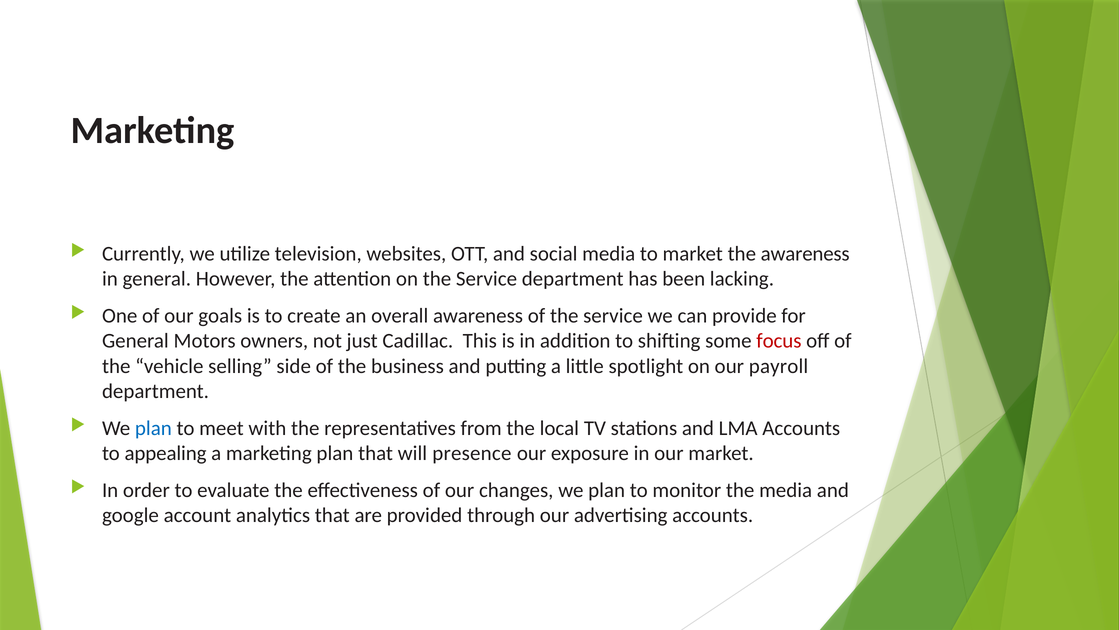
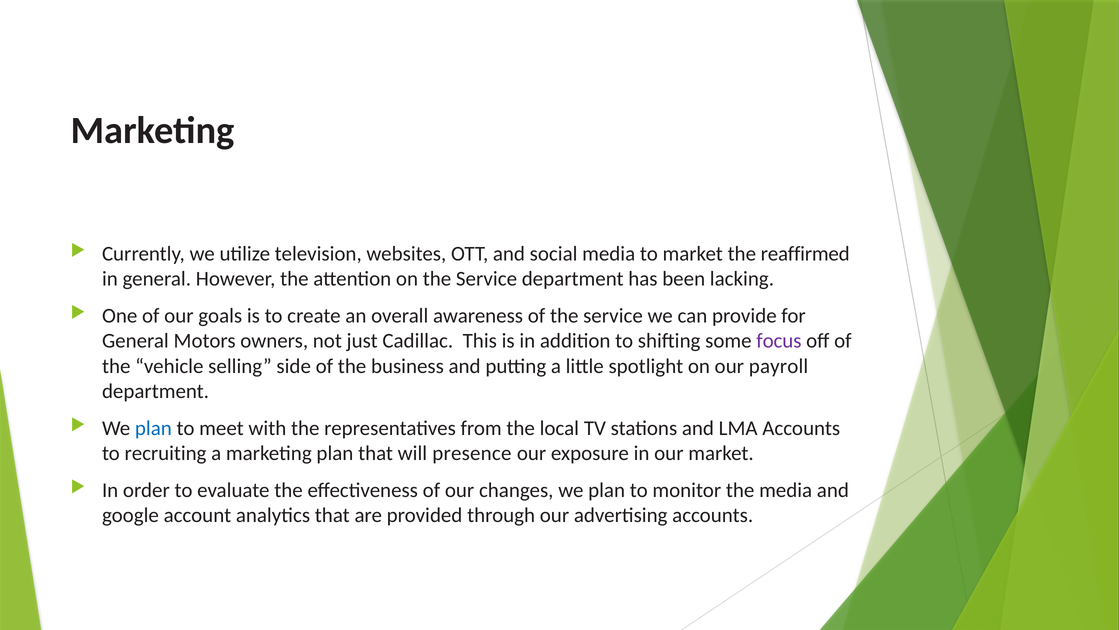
the awareness: awareness -> reaffirmed
focus colour: red -> purple
appealing: appealing -> recruiting
